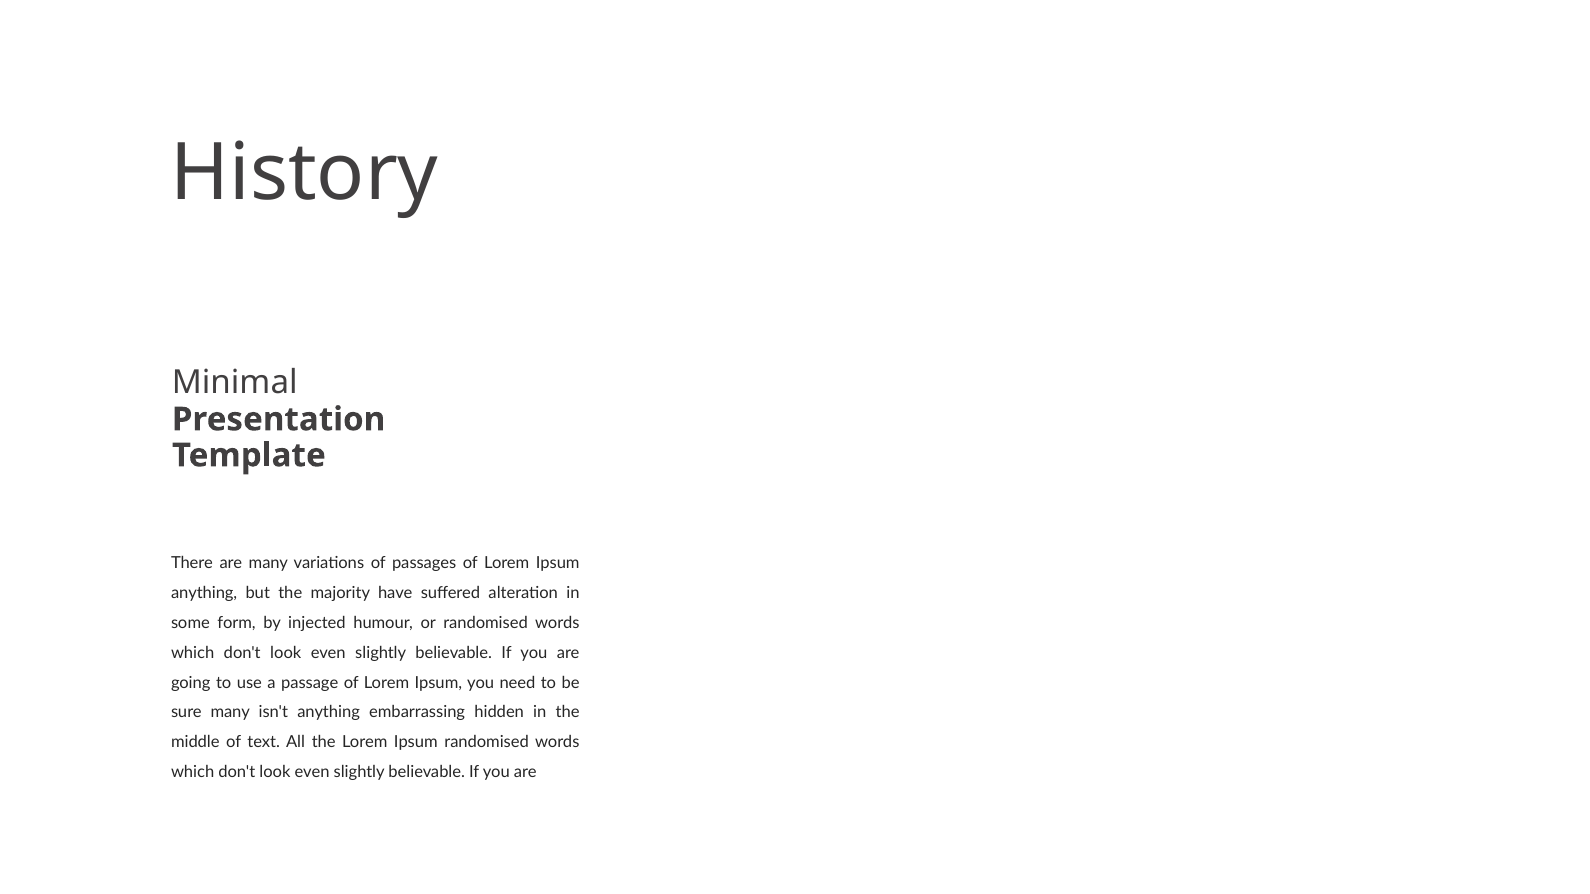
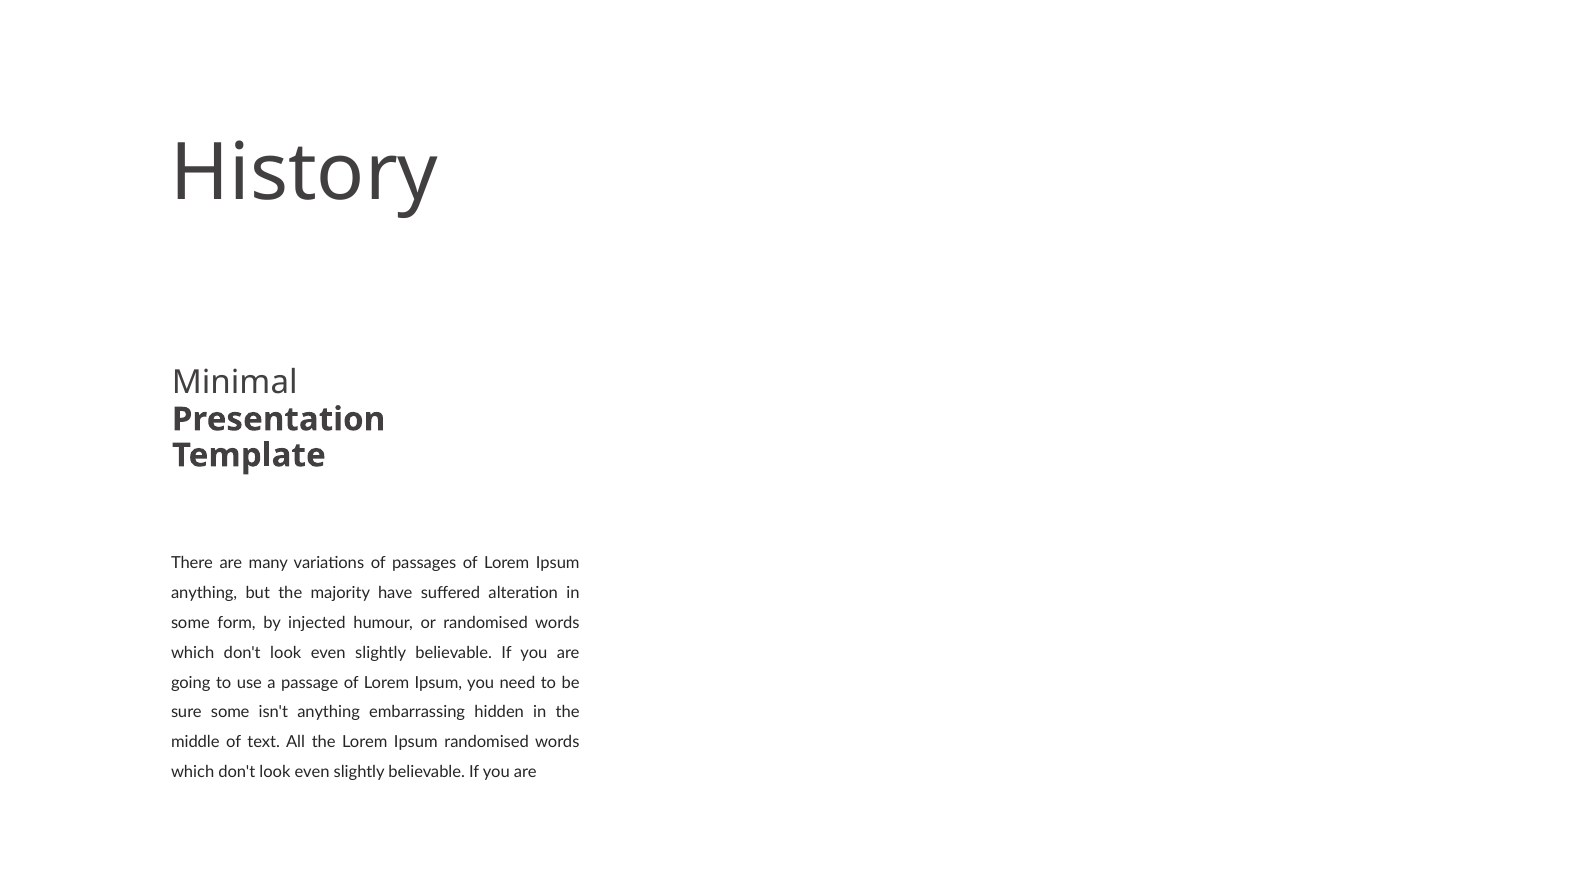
sure many: many -> some
